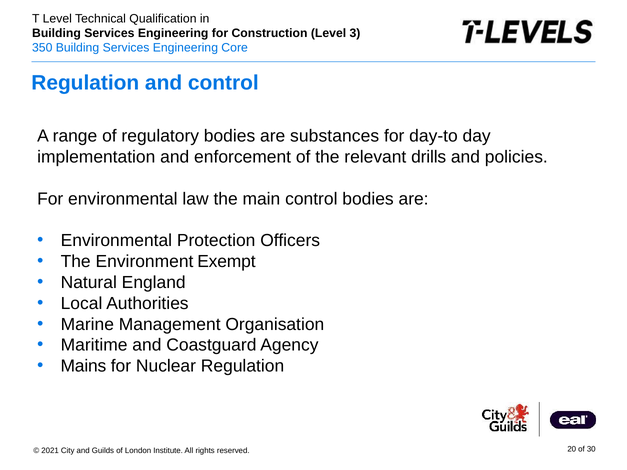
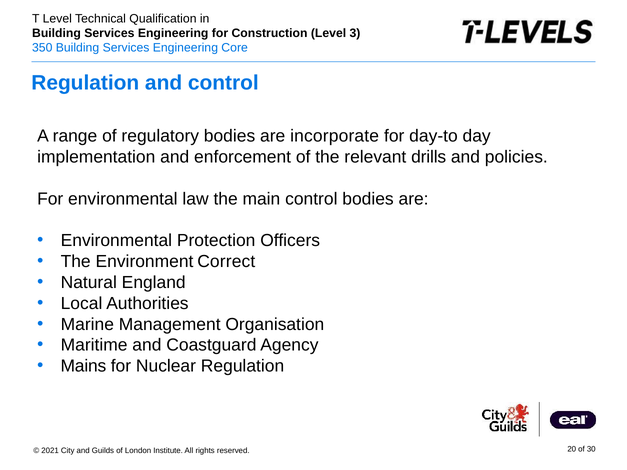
substances: substances -> incorporate
Exempt: Exempt -> Correct
